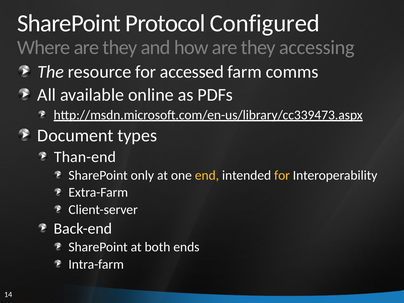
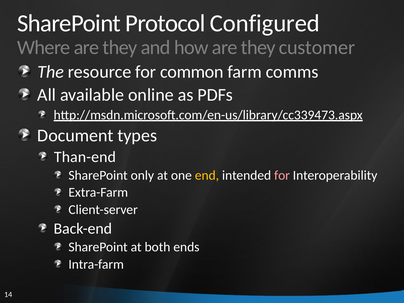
accessing: accessing -> customer
accessed: accessed -> common
for at (282, 175) colour: yellow -> pink
